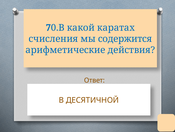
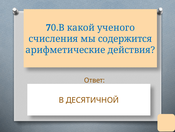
каратах: каратах -> ученого
